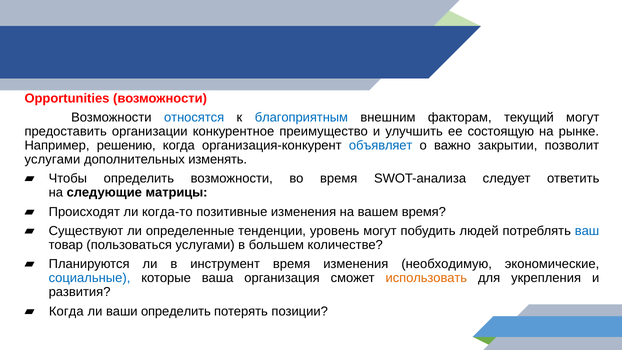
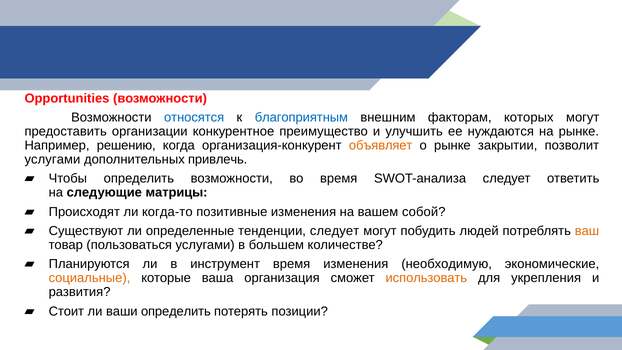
текущий: текущий -> которых
состоящую: состоящую -> нуждаются
объявляет colour: blue -> orange
о важно: важно -> рынке
изменять: изменять -> привлечь
вашем время: время -> собой
тенденции уровень: уровень -> следует
ваш colour: blue -> orange
социальные colour: blue -> orange
Когда at (66, 311): Когда -> Стоит
